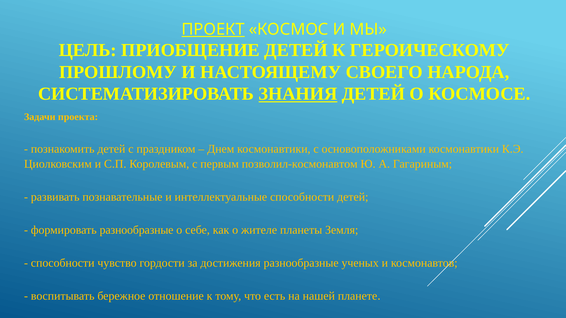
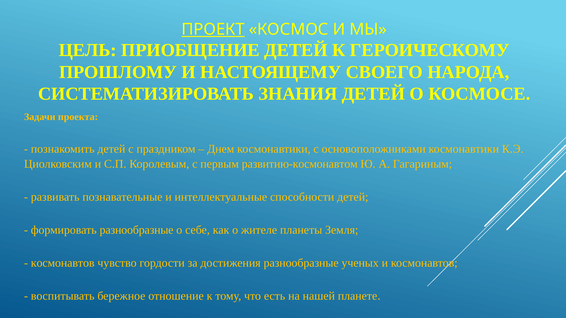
ЗНАНИЯ underline: present -> none
позволил-космонавтом: позволил-космонавтом -> развитию-космонавтом
способности at (63, 263): способности -> космонавтов
